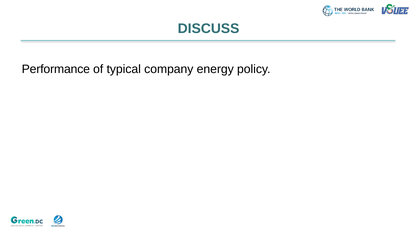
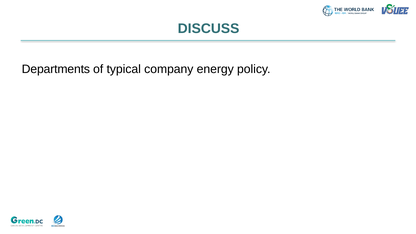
Performance: Performance -> Departments
